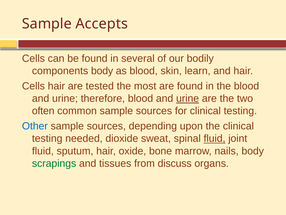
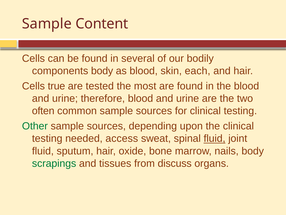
Accepts: Accepts -> Content
learn: learn -> each
Cells hair: hair -> true
urine at (188, 98) underline: present -> none
Other colour: blue -> green
dioxide: dioxide -> access
